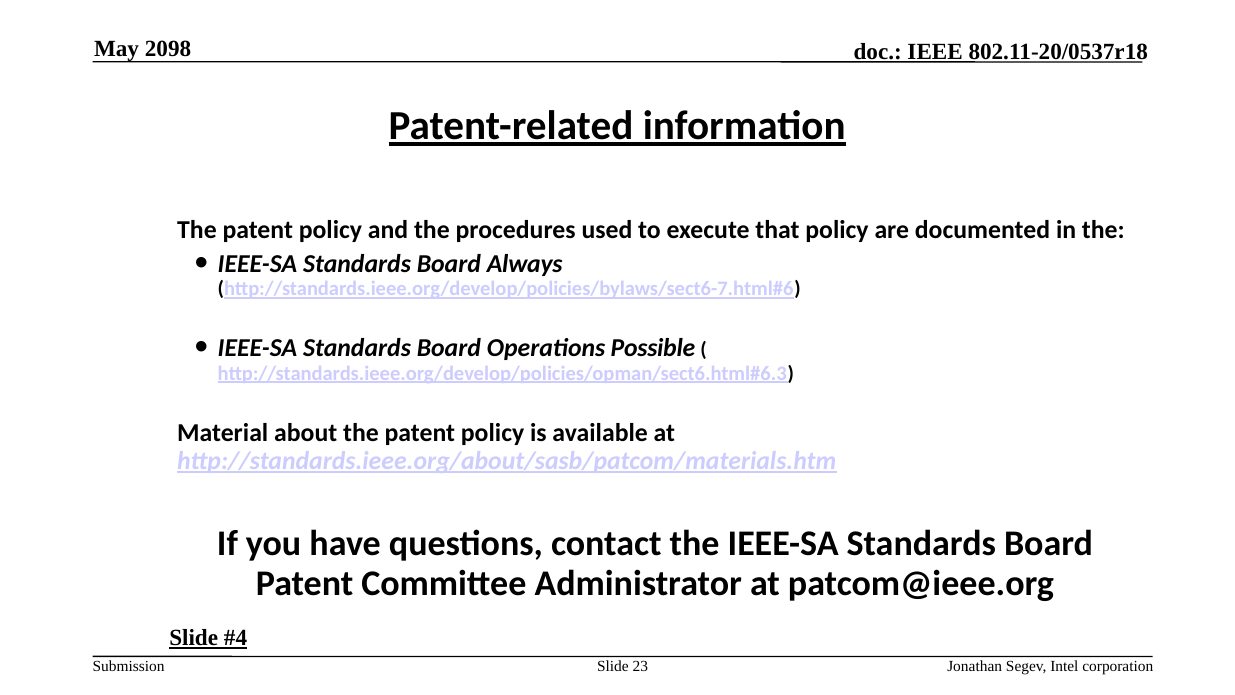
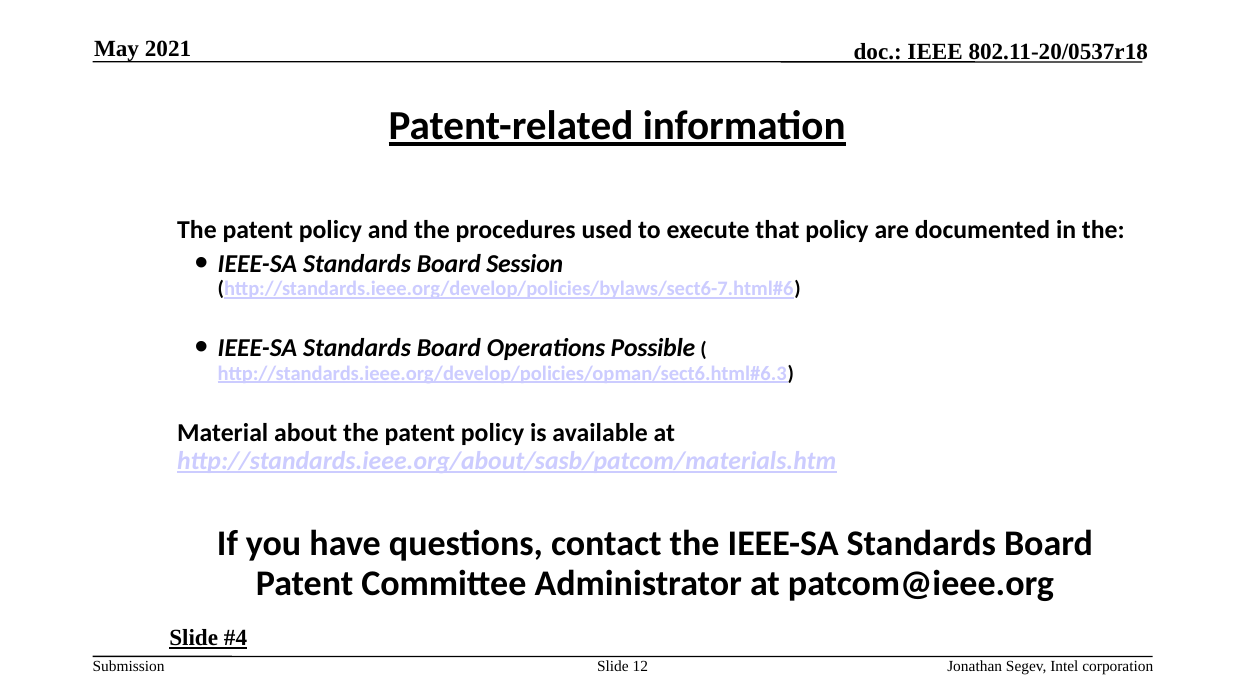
2098: 2098 -> 2021
Always: Always -> Session
23: 23 -> 12
